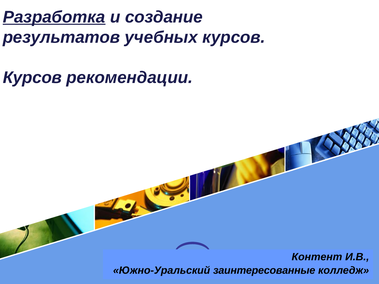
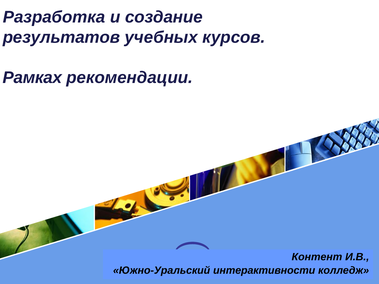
Разработка underline: present -> none
Курсов at (32, 78): Курсов -> Рамках
заинтересованные: заинтересованные -> интерактивности
